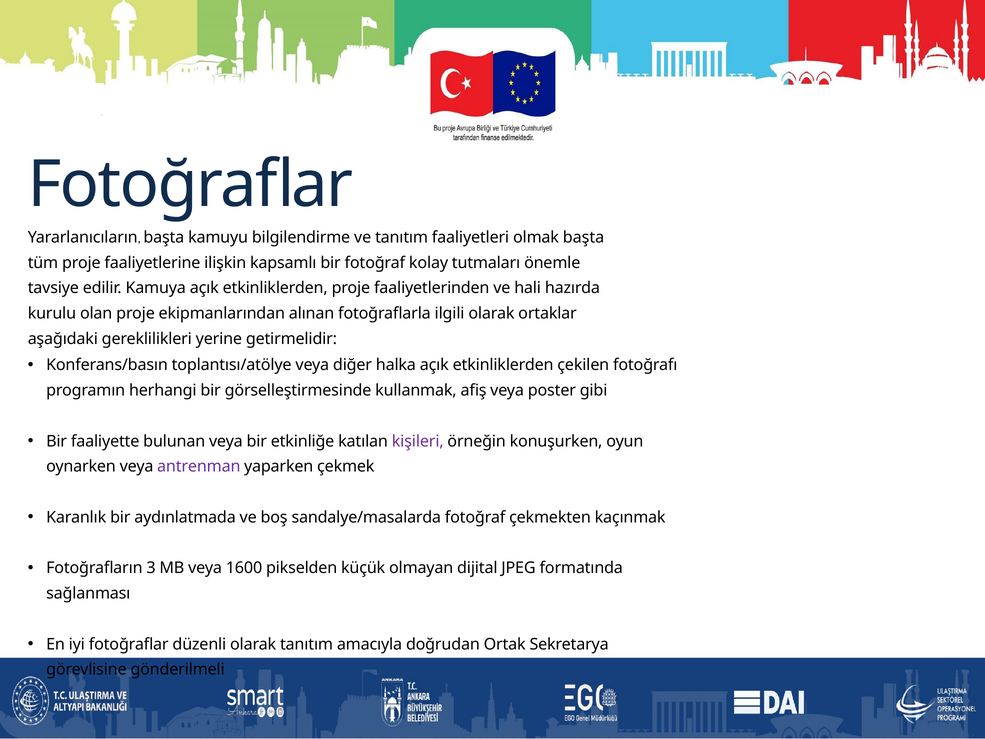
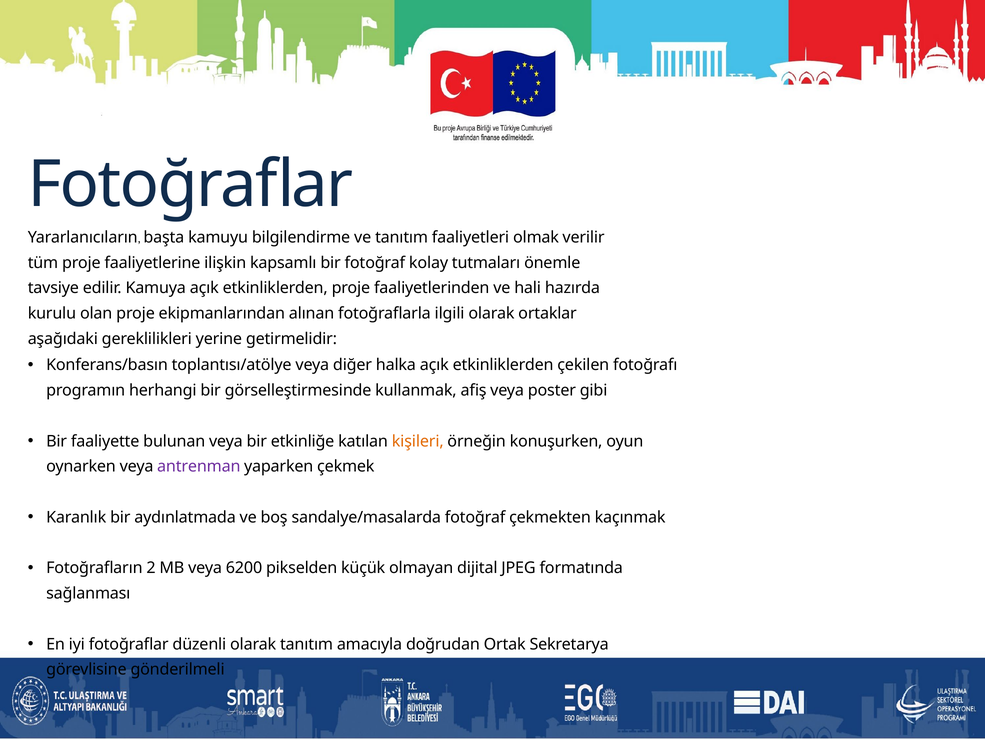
olmak başta: başta -> verilir
kişileri colour: purple -> orange
3: 3 -> 2
1600: 1600 -> 6200
